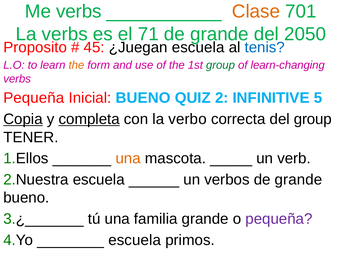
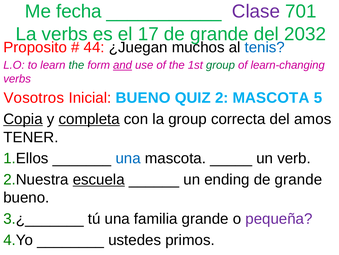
Me verbs: verbs -> fecha
Clase colour: orange -> purple
71: 71 -> 17
2050: 2050 -> 2032
45: 45 -> 44
¿Juegan escuela: escuela -> muchos
the at (76, 65) colour: orange -> green
and underline: none -> present
Pequeña at (34, 98): Pequeña -> Vosotros
2 INFINITIVE: INFINITIVE -> MASCOTA
la verbo: verbo -> group
del group: group -> amos
una at (128, 158) colour: orange -> blue
escuela at (99, 179) underline: none -> present
verbos: verbos -> ending
escuela at (135, 239): escuela -> ustedes
